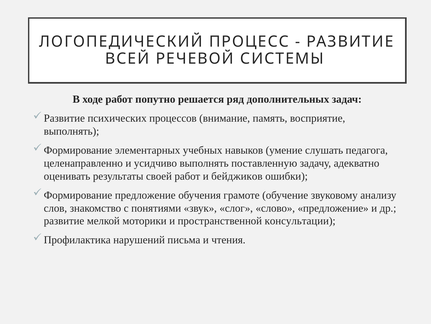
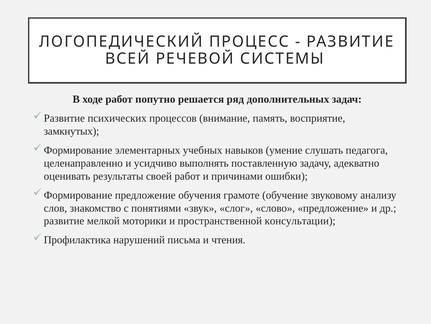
выполнять at (71, 131): выполнять -> замкнутых
бейджиков: бейджиков -> причинами
